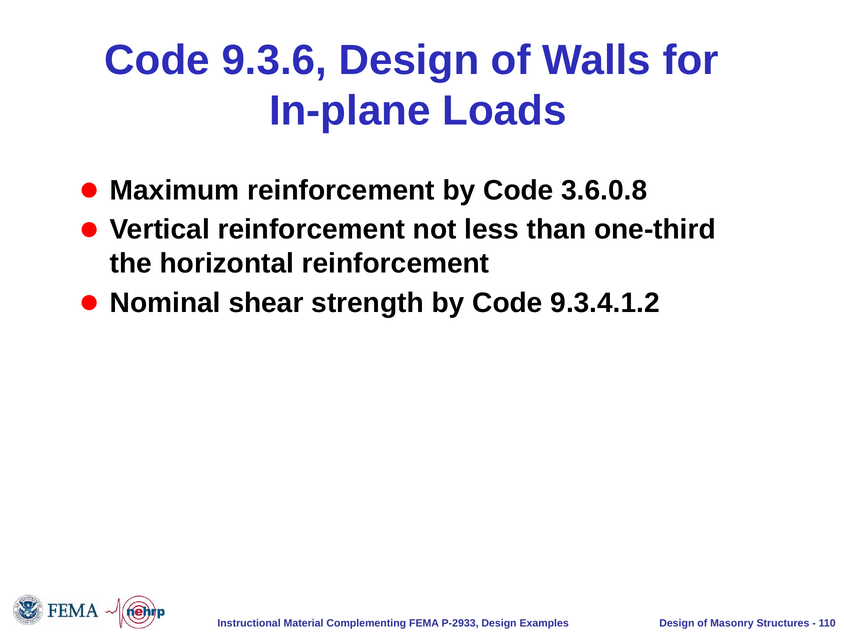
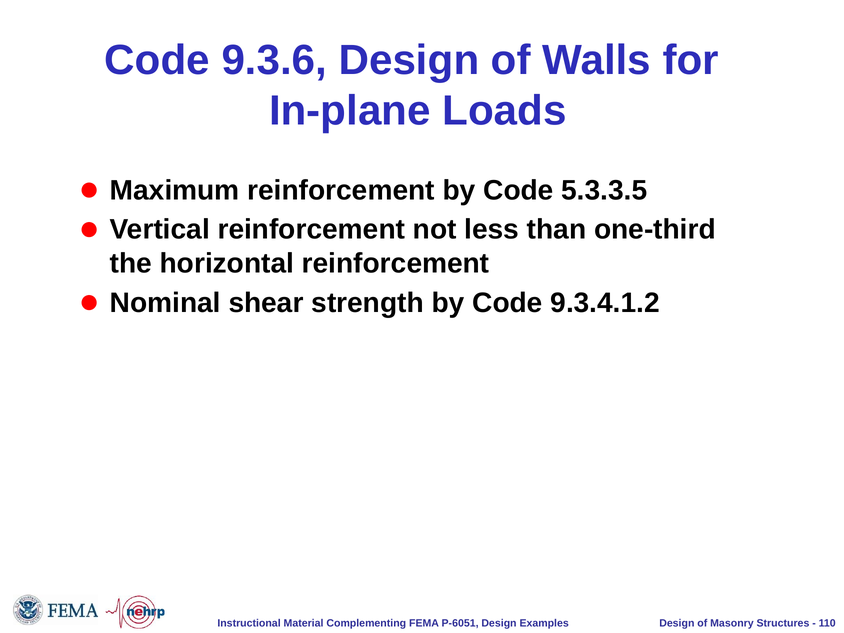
3.6.0.8: 3.6.0.8 -> 5.3.3.5
P-2933: P-2933 -> P-6051
